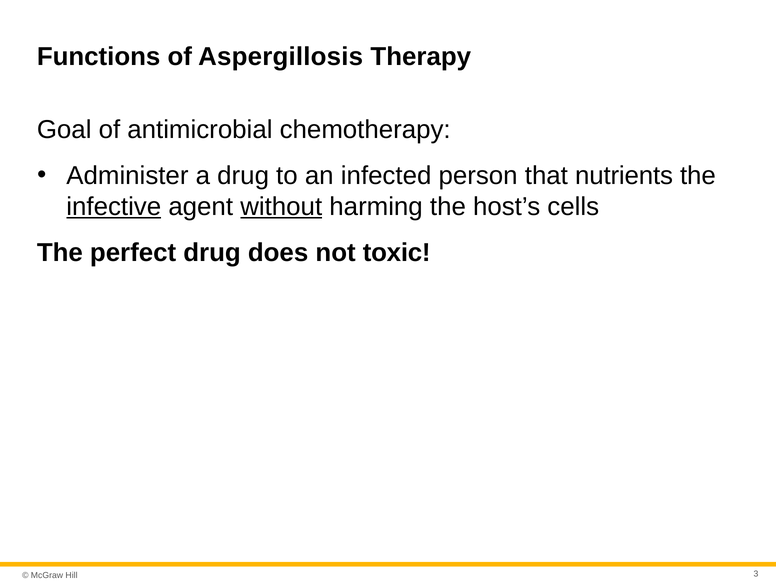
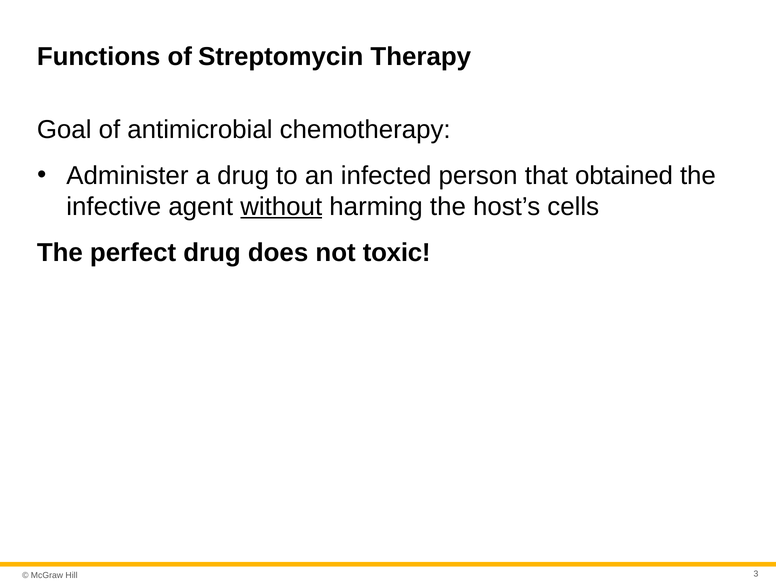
Aspergillosis: Aspergillosis -> Streptomycin
nutrients: nutrients -> obtained
infective underline: present -> none
